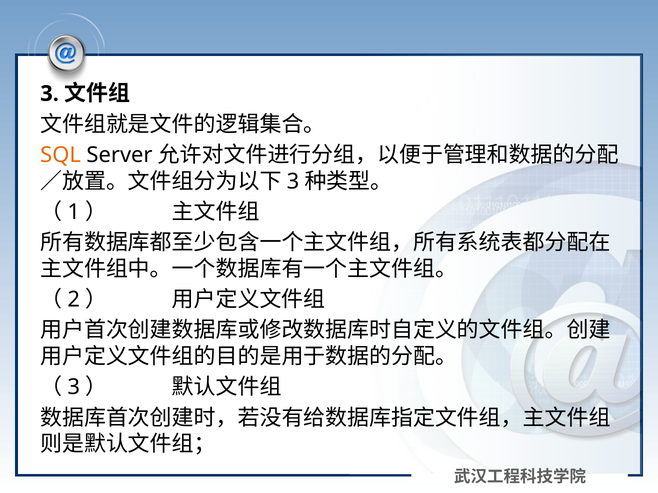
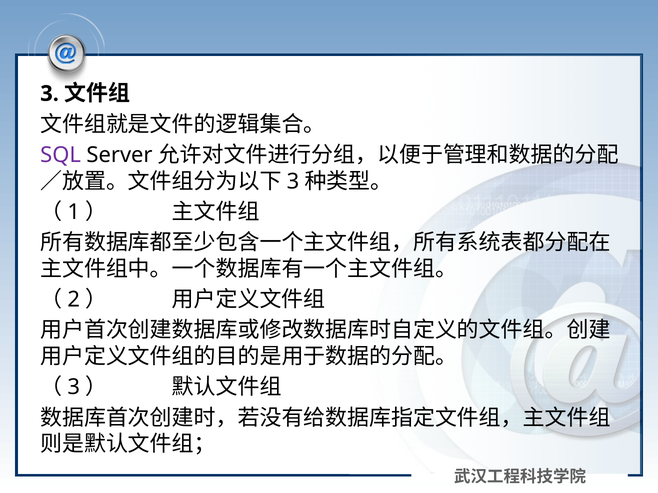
SQL colour: orange -> purple
